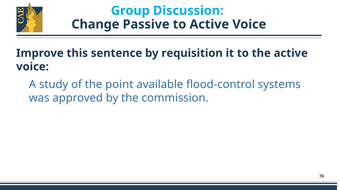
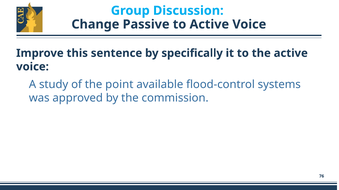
requisition: requisition -> specifically
